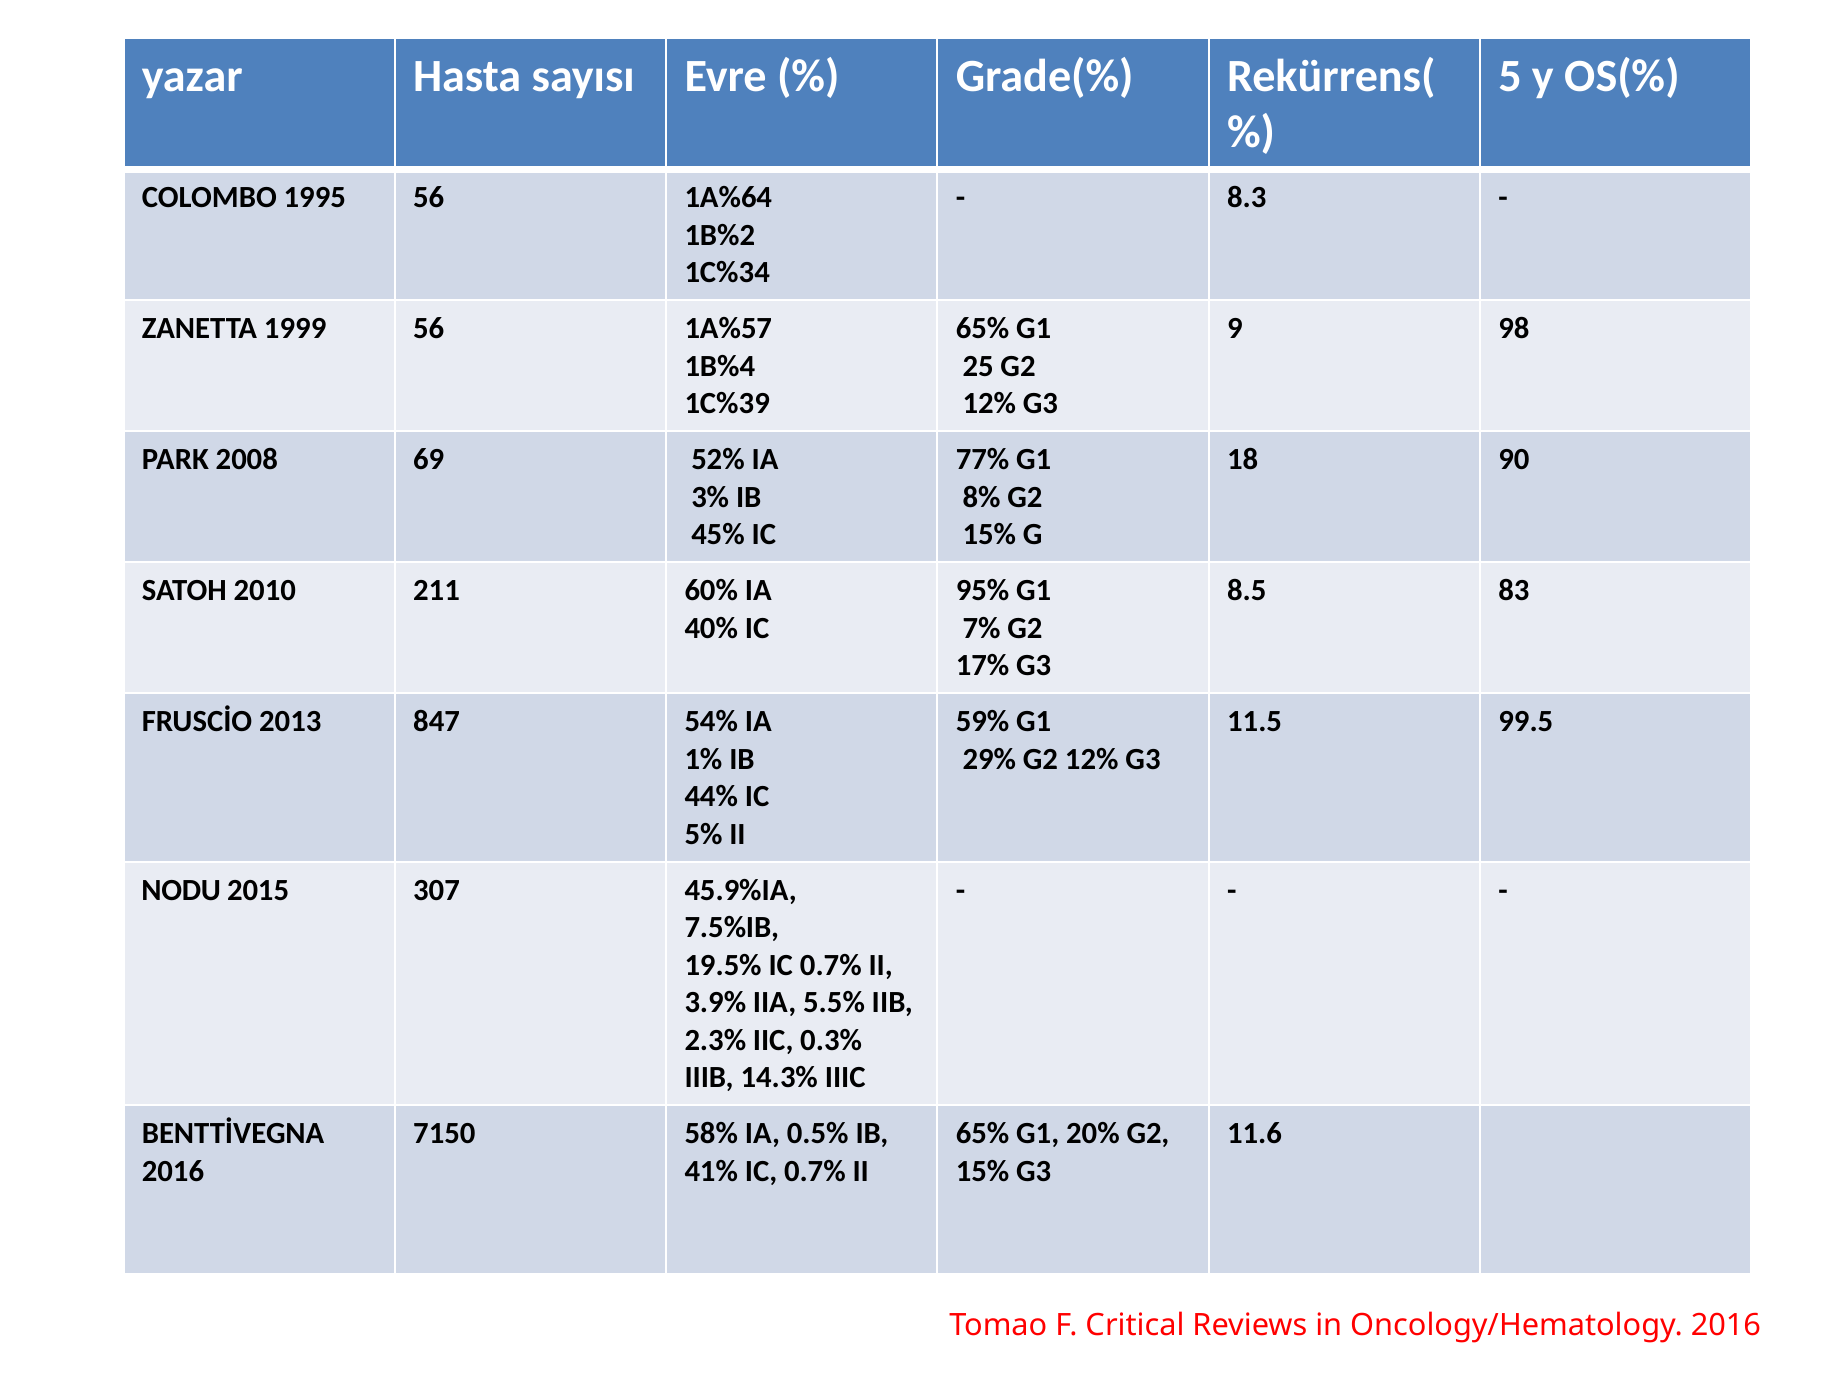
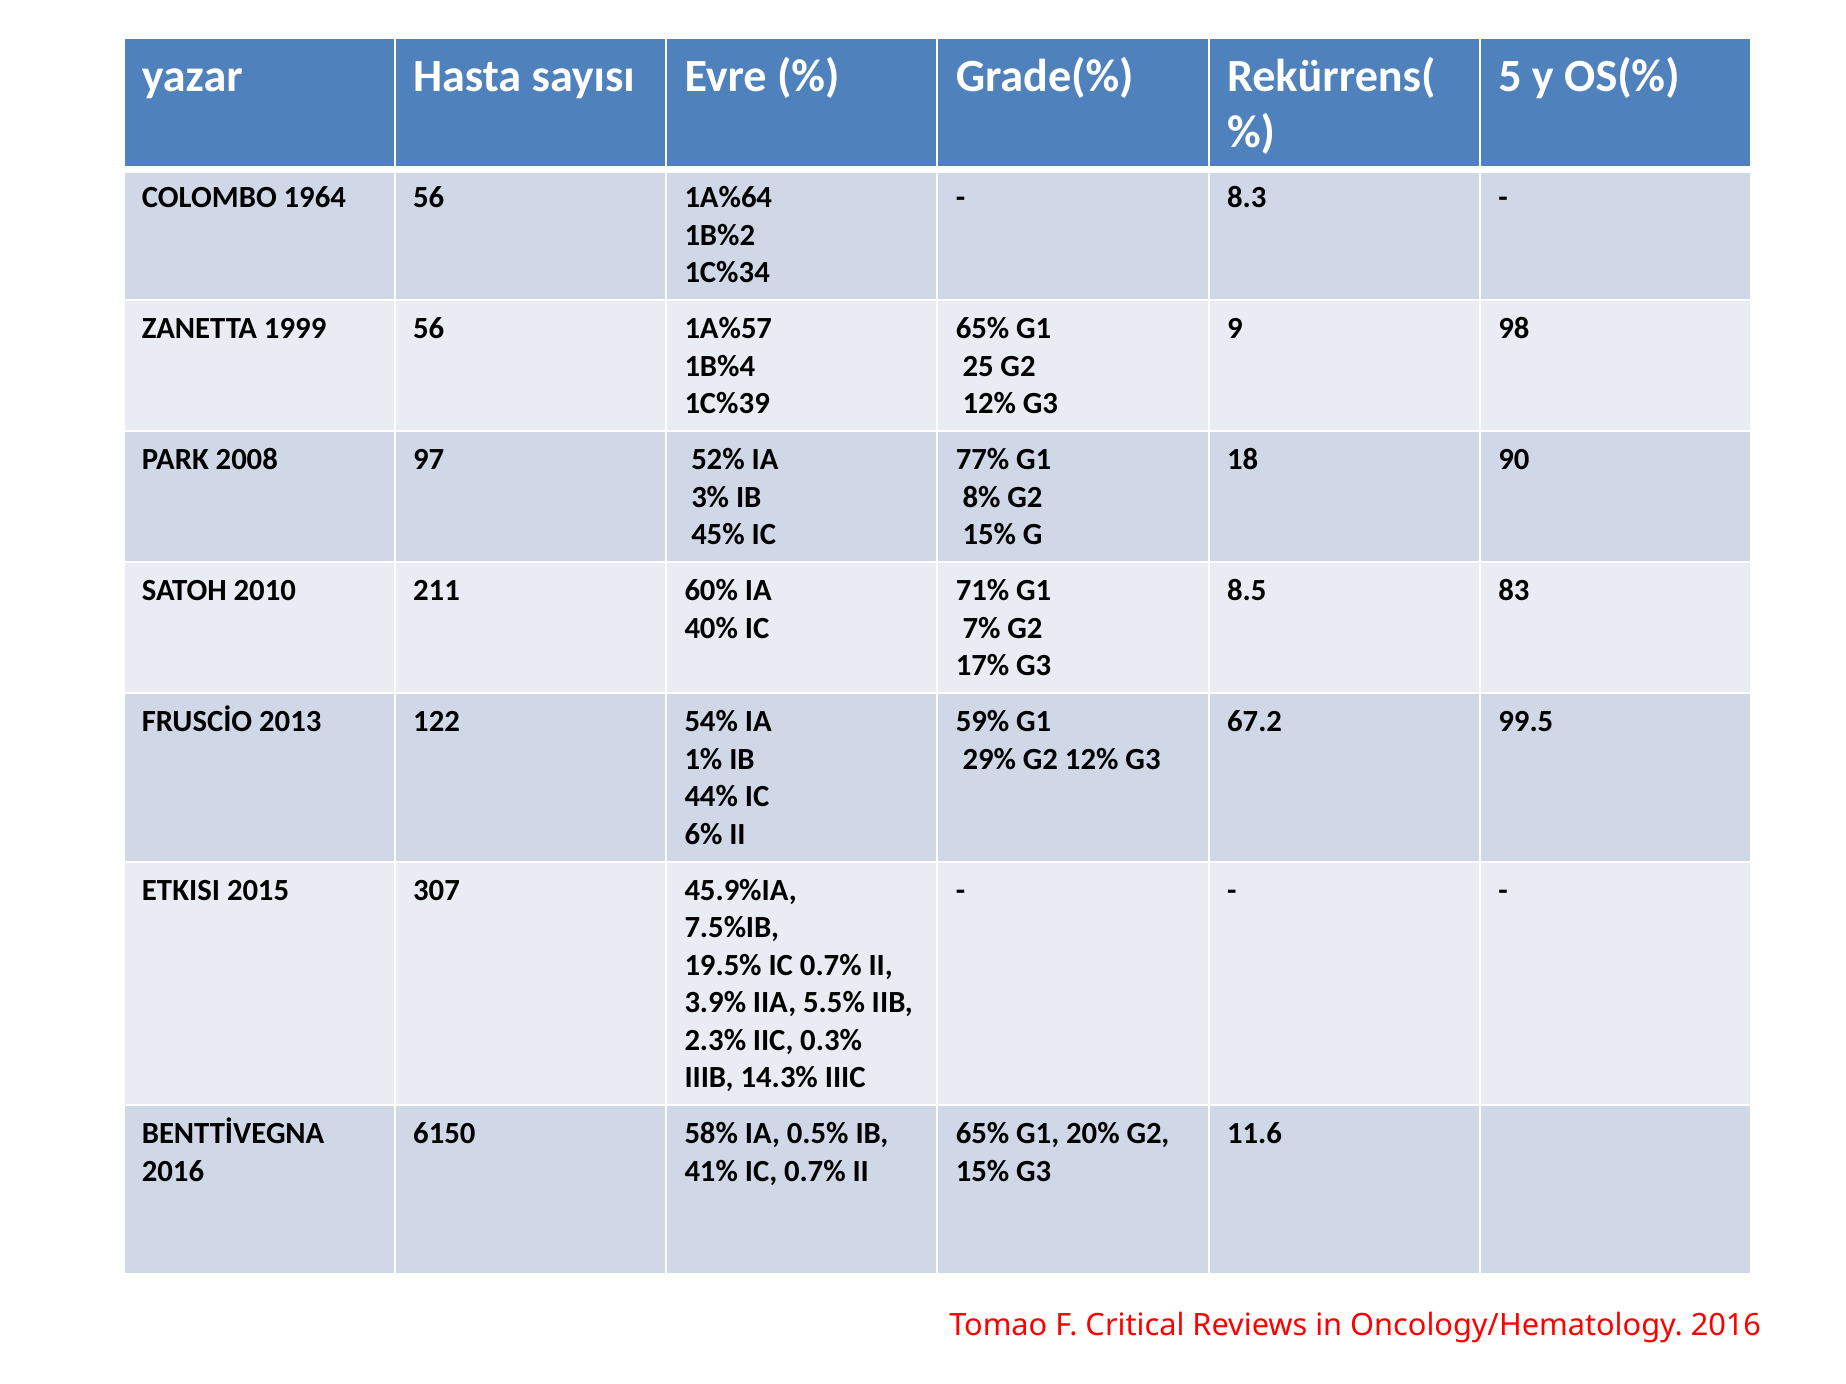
1995: 1995 -> 1964
69: 69 -> 97
95%: 95% -> 71%
847: 847 -> 122
11.5: 11.5 -> 67.2
5%: 5% -> 6%
NODU: NODU -> ETKISI
7150: 7150 -> 6150
